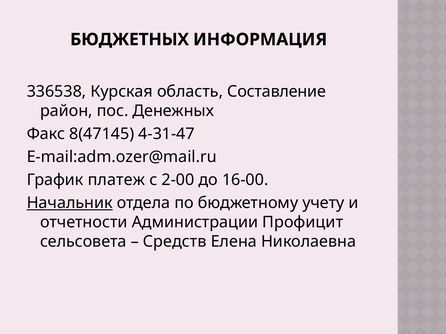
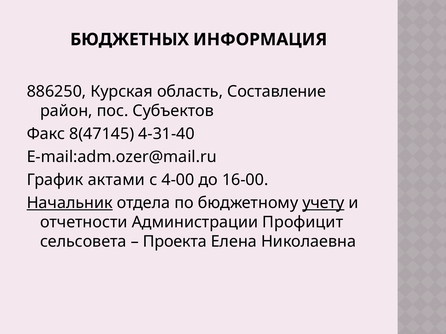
336538: 336538 -> 886250
Денежных: Денежных -> Субъектов
4-31-47: 4-31-47 -> 4-31-40
платеж: платеж -> актами
2-00: 2-00 -> 4-00
учету underline: none -> present
Средств: Средств -> Проекта
